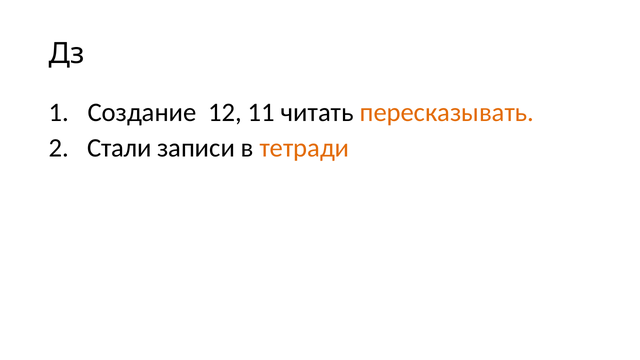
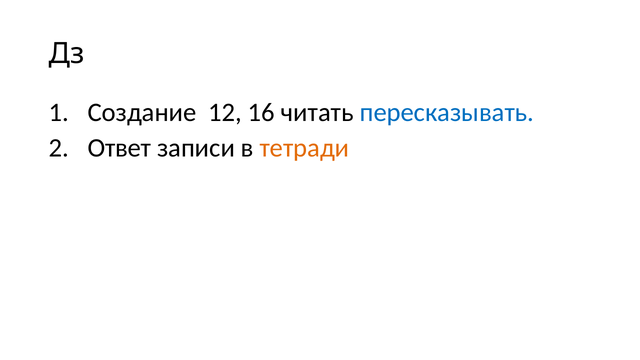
11: 11 -> 16
пересказывать colour: orange -> blue
Стали: Стали -> Ответ
